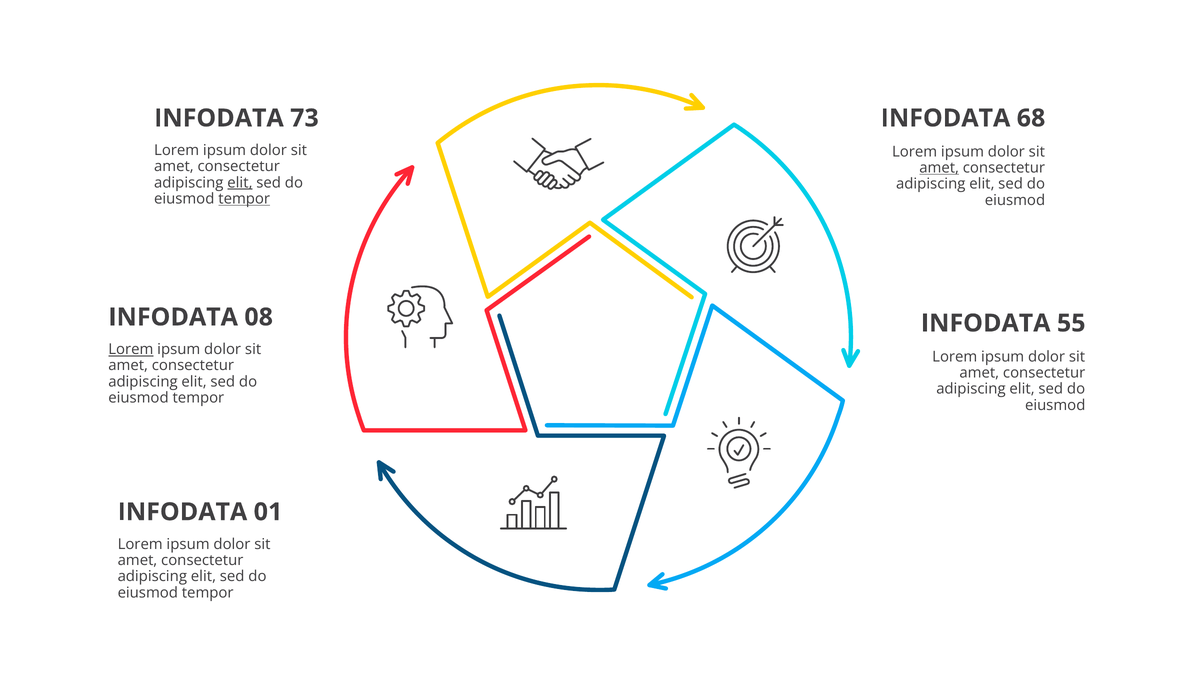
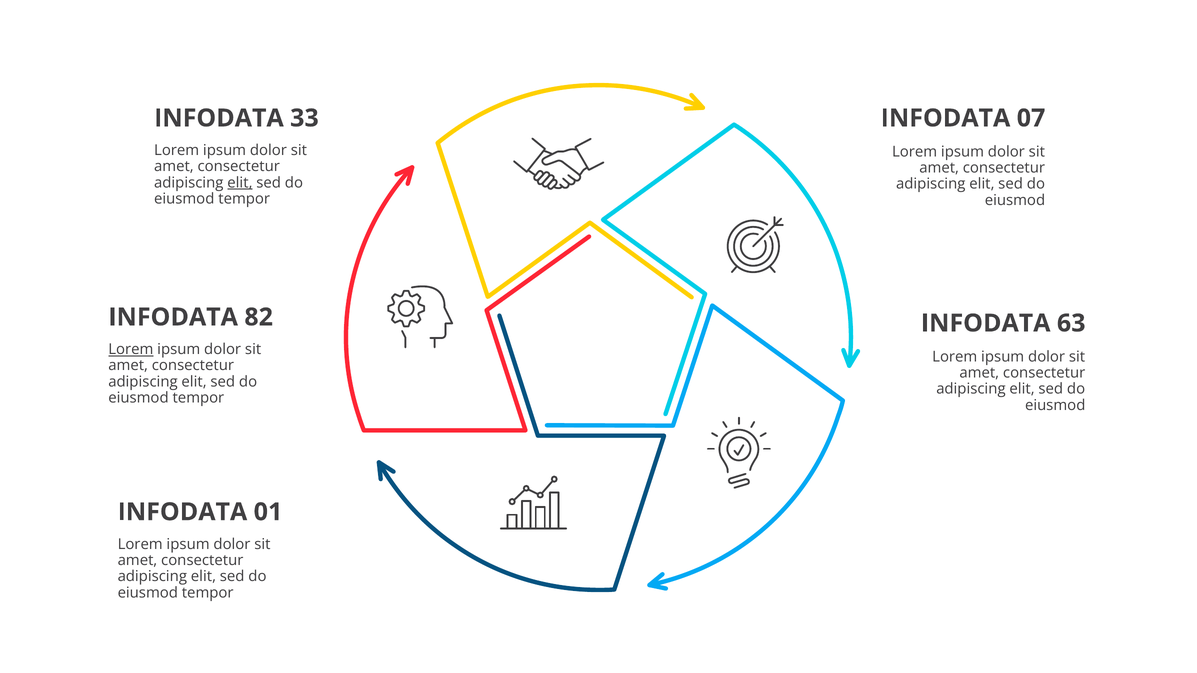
73: 73 -> 33
68: 68 -> 07
amet at (939, 168) underline: present -> none
tempor at (244, 199) underline: present -> none
08: 08 -> 82
55: 55 -> 63
